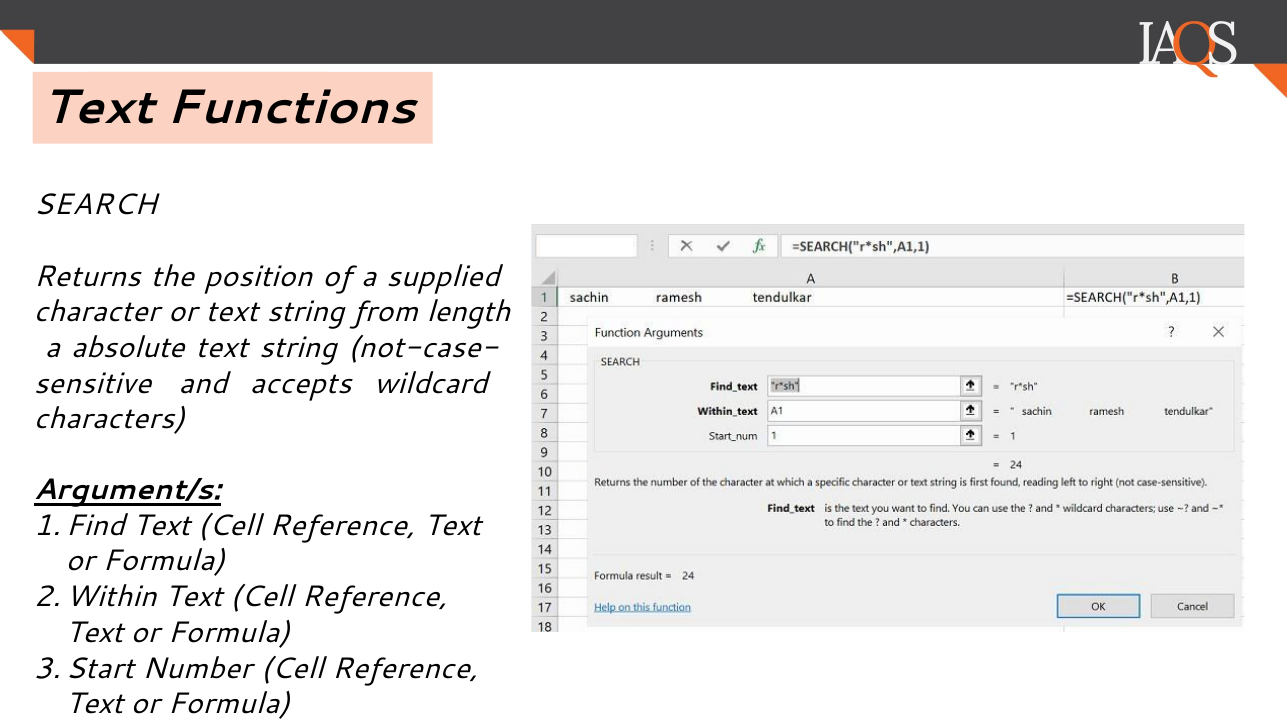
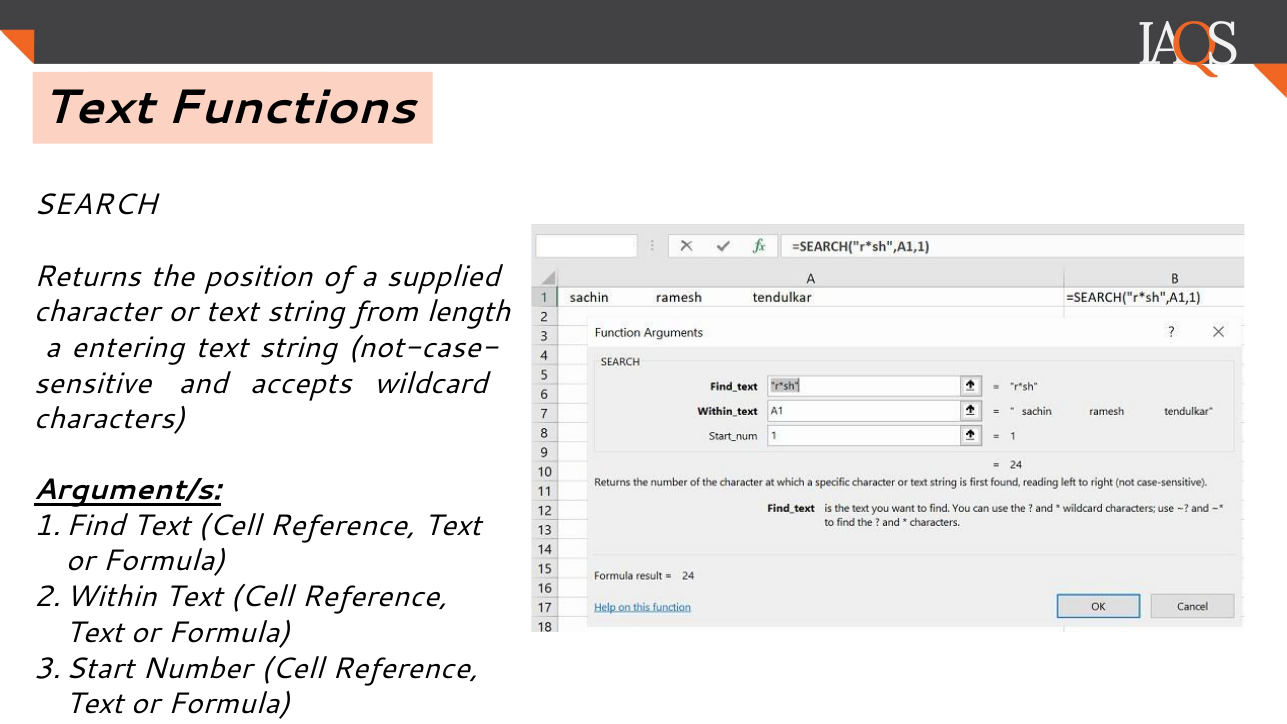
absolute: absolute -> entering
